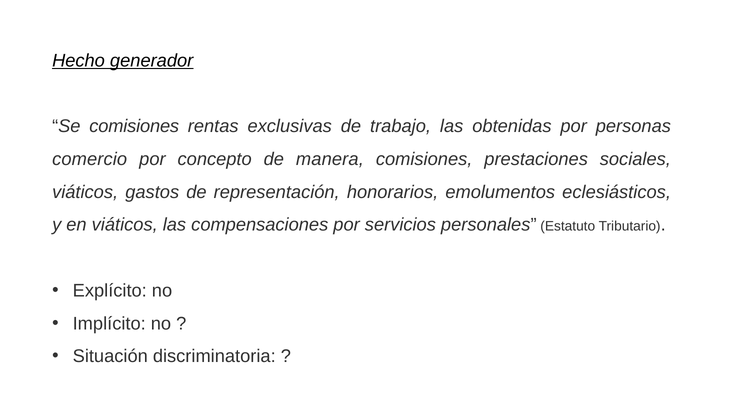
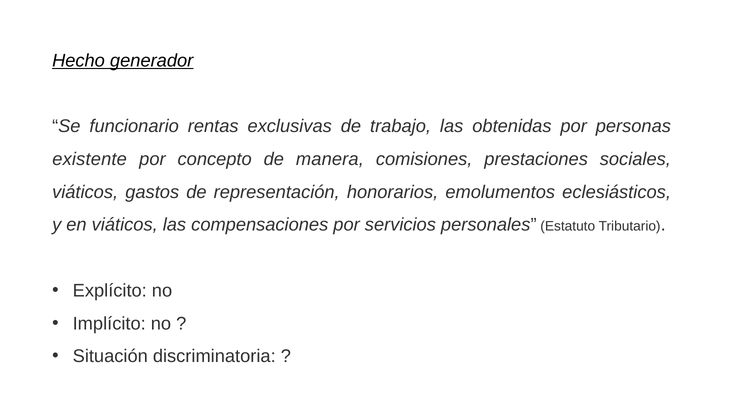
Se comisiones: comisiones -> funcionario
comercio: comercio -> existente
